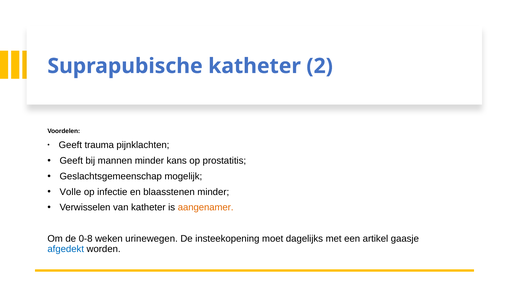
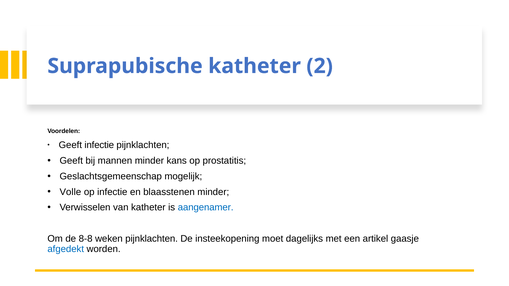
Geeft trauma: trauma -> infectie
aangenamer colour: orange -> blue
0-8: 0-8 -> 8-8
weken urinewegen: urinewegen -> pijnklachten
